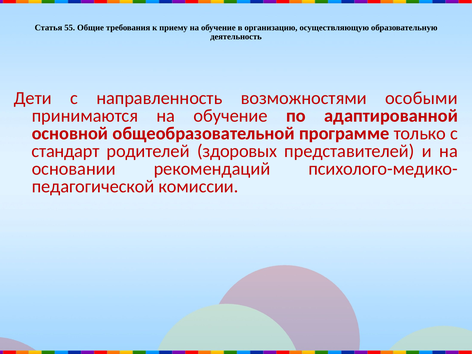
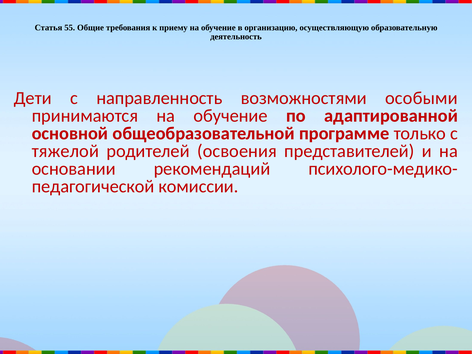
стандарт: стандарт -> тяжелой
здоровых: здоровых -> освоения
